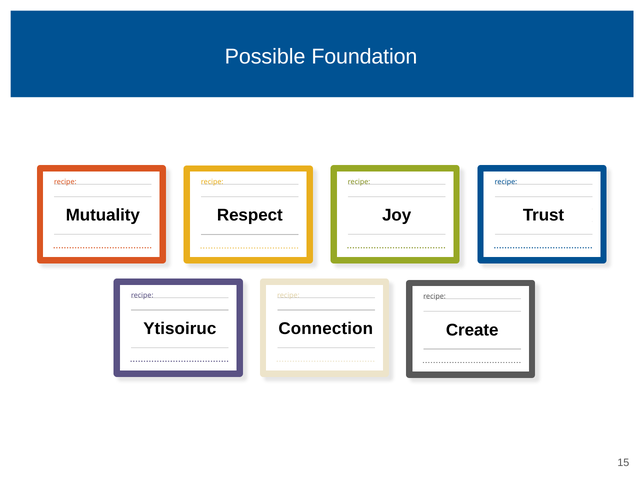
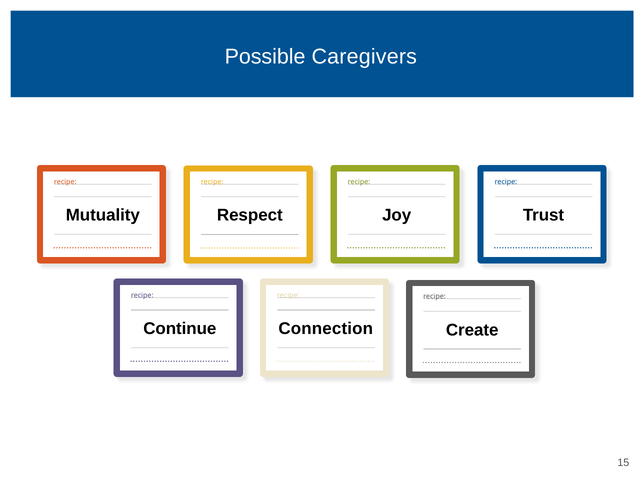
Foundation: Foundation -> Caregivers
Ytisoiruc: Ytisoiruc -> Continue
